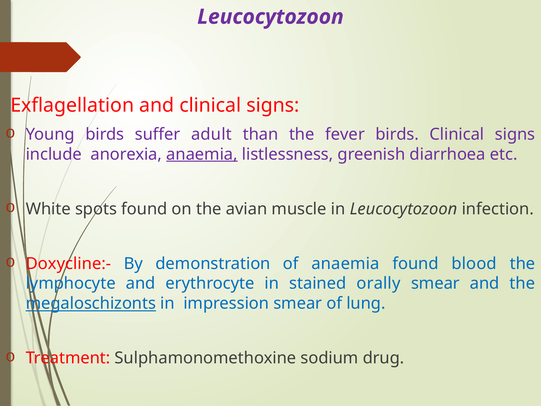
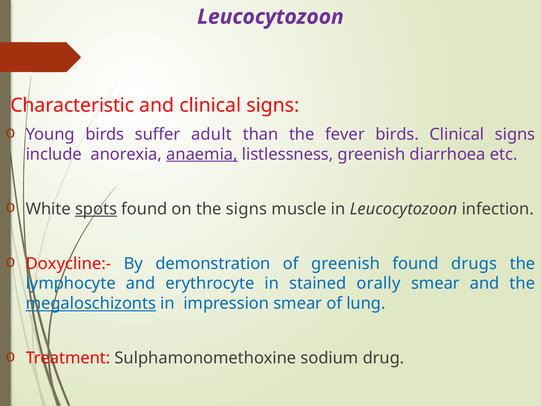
Exflagellation: Exflagellation -> Characteristic
spots underline: none -> present
the avian: avian -> signs
of anaemia: anaemia -> greenish
blood: blood -> drugs
